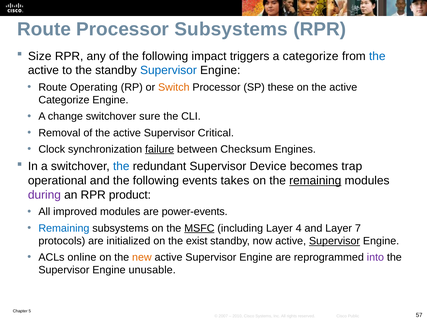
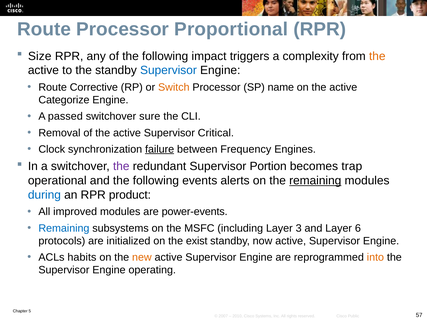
Processor Subsystems: Subsystems -> Proportional
a categorize: categorize -> complexity
the at (377, 56) colour: blue -> orange
Operating: Operating -> Corrective
these: these -> name
change: change -> passed
Checksum: Checksum -> Frequency
the at (121, 166) colour: blue -> purple
Device: Device -> Portion
takes: takes -> alerts
during colour: purple -> blue
MSFC underline: present -> none
4: 4 -> 3
7: 7 -> 6
Supervisor at (335, 241) underline: present -> none
online: online -> habits
into colour: purple -> orange
unusable: unusable -> operating
